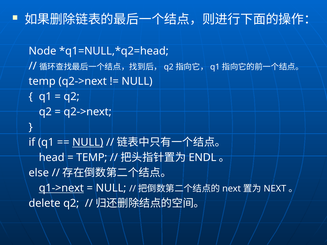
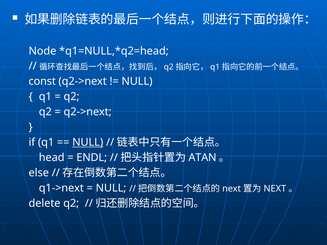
temp at (42, 81): temp -> const
TEMP at (92, 158): TEMP -> ENDL
ENDL: ENDL -> ATAN
q1->next underline: present -> none
